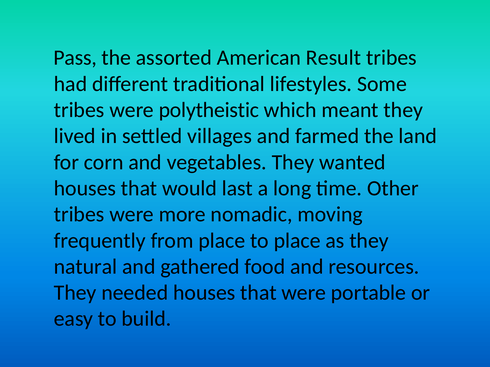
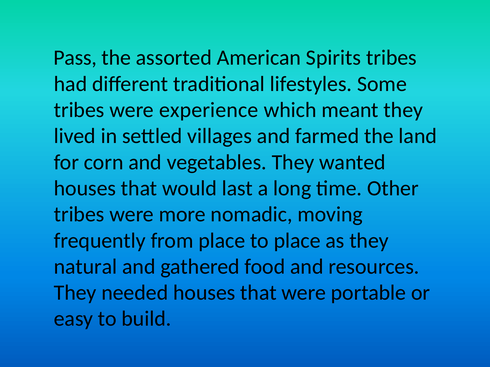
Result: Result -> Spirits
polytheistic: polytheistic -> experience
